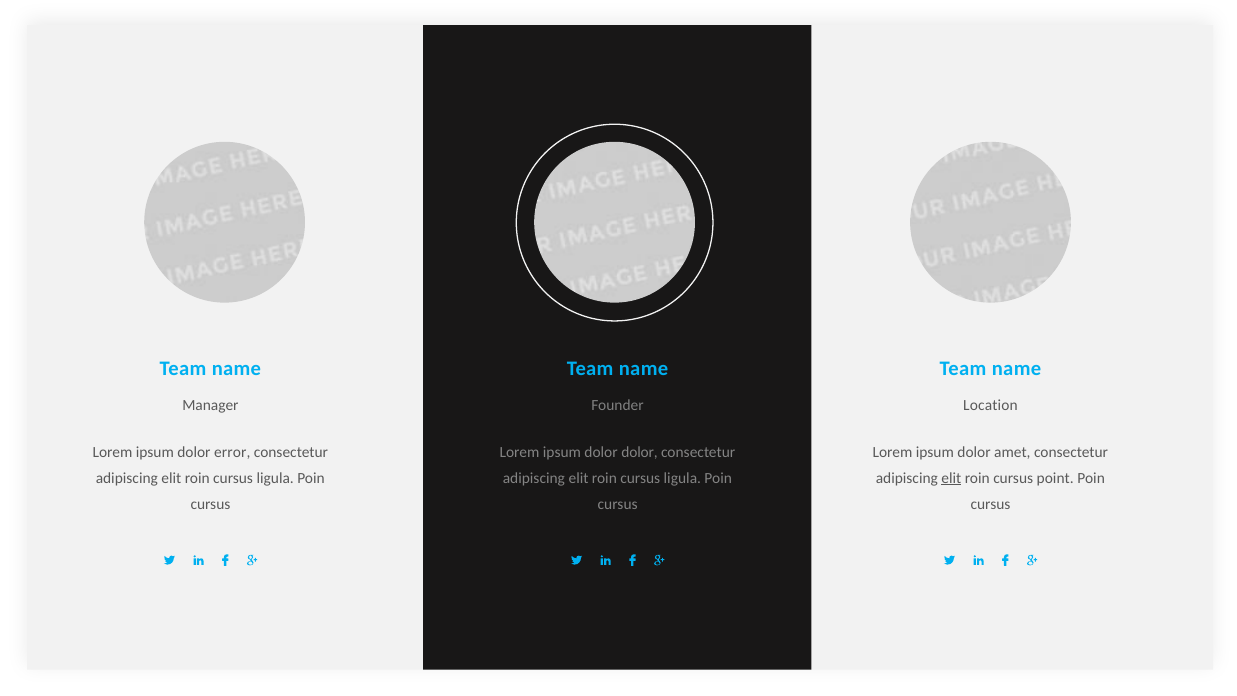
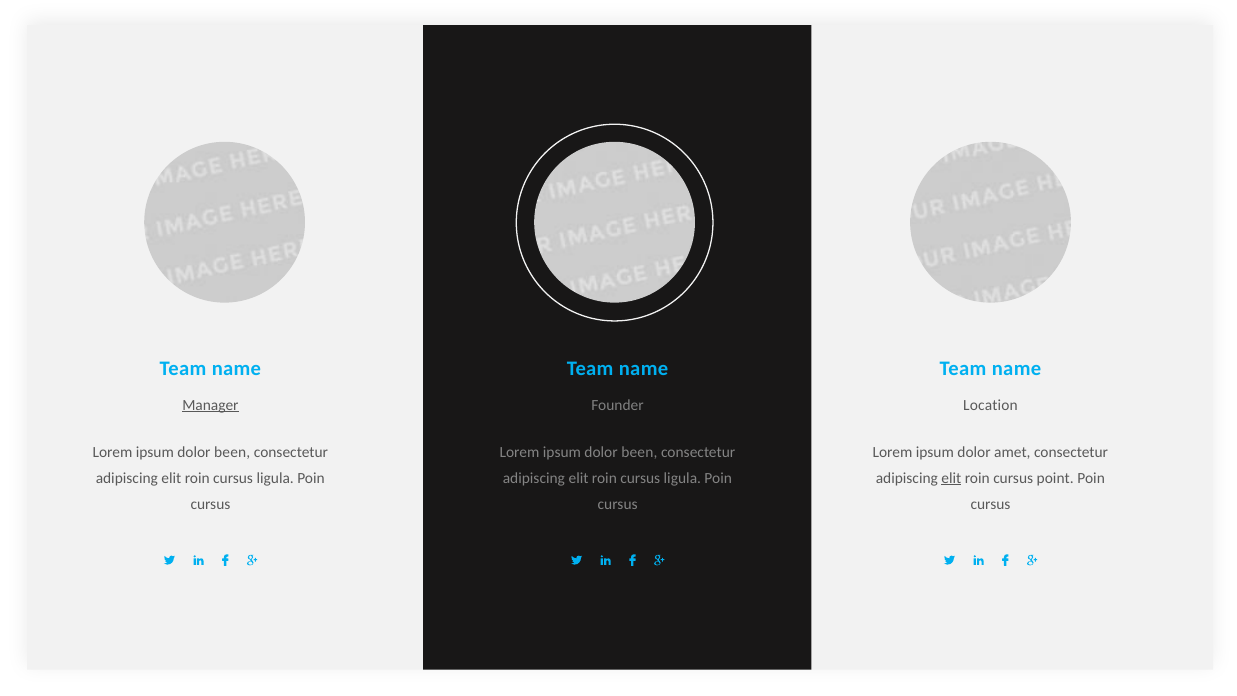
Manager underline: none -> present
error at (232, 452): error -> been
dolor at (640, 452): dolor -> been
